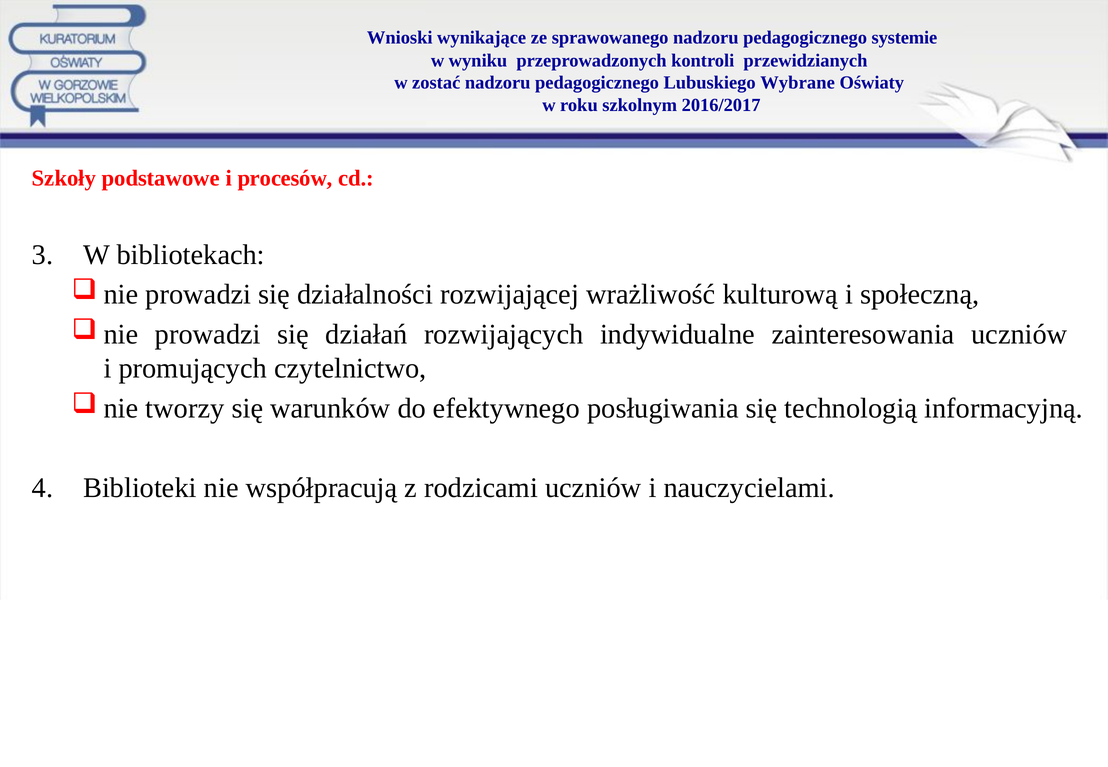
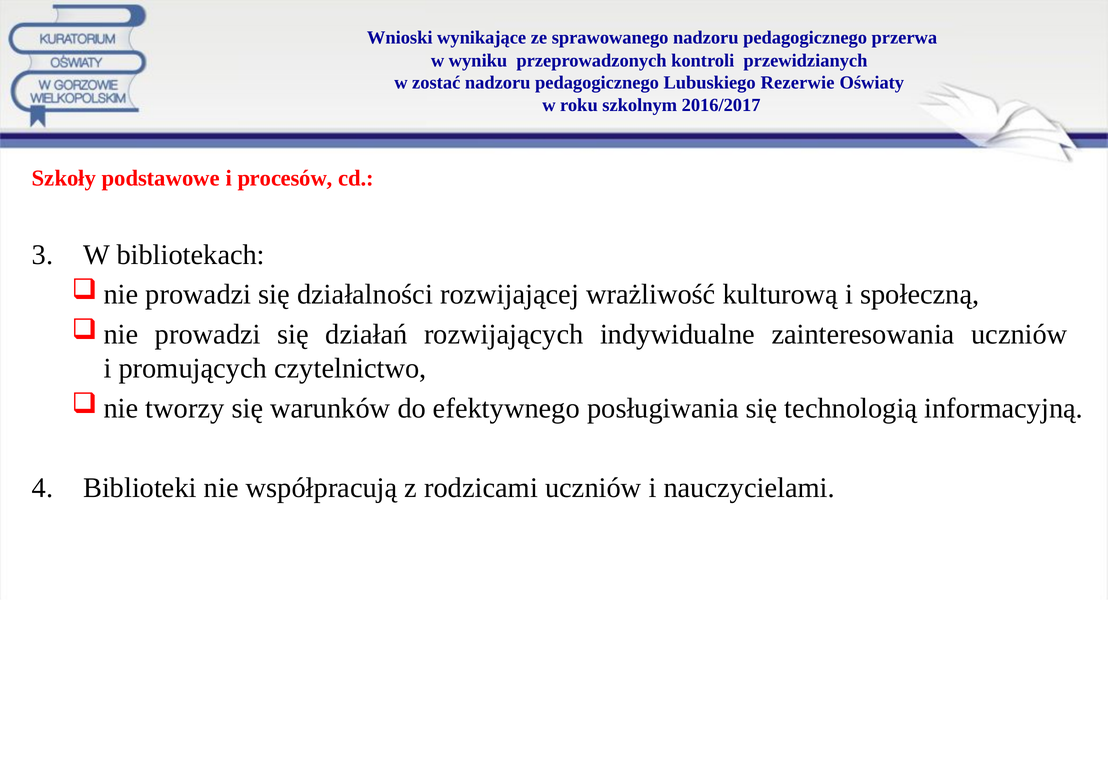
systemie: systemie -> przerwa
Wybrane: Wybrane -> Rezerwie
